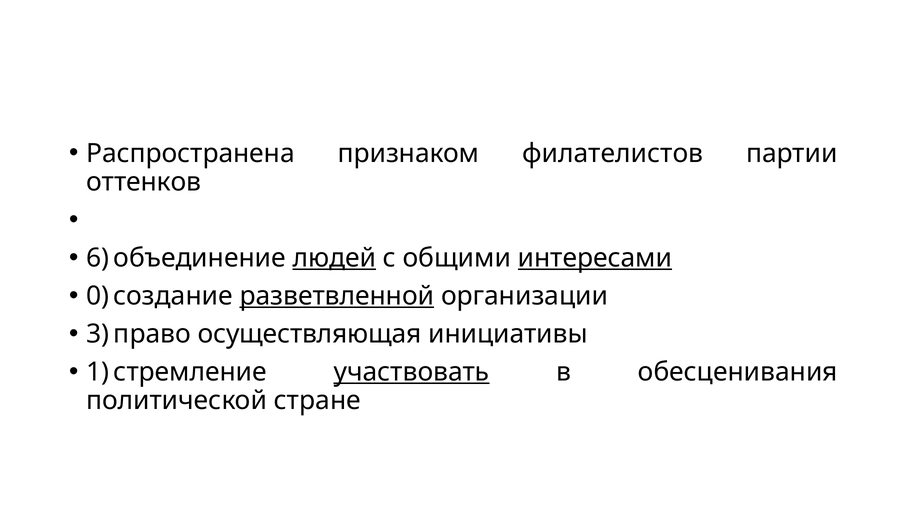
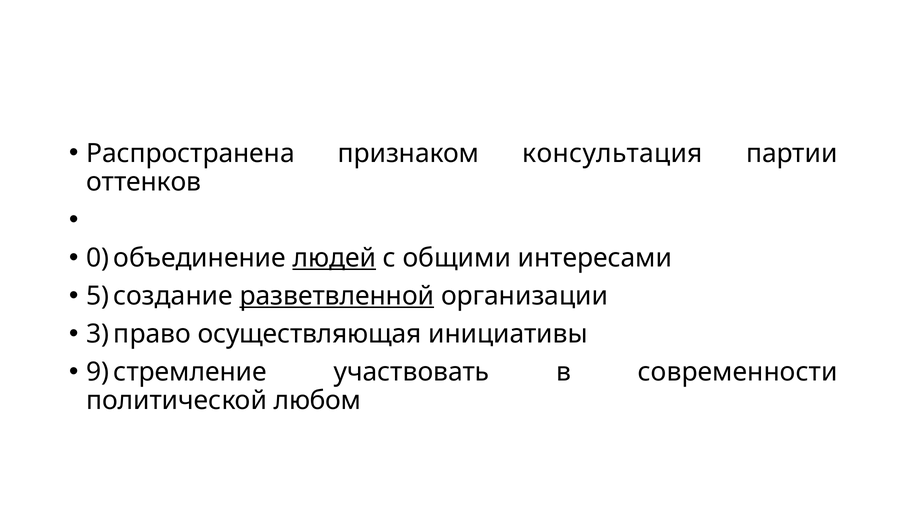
филателистов: филателистов -> консультация
6: 6 -> 0
интересами underline: present -> none
0: 0 -> 5
1: 1 -> 9
участвовать underline: present -> none
обесценивания: обесценивания -> современности
стране: стране -> любом
